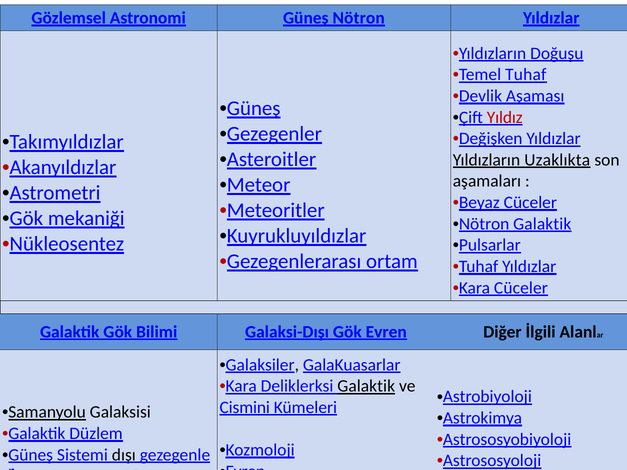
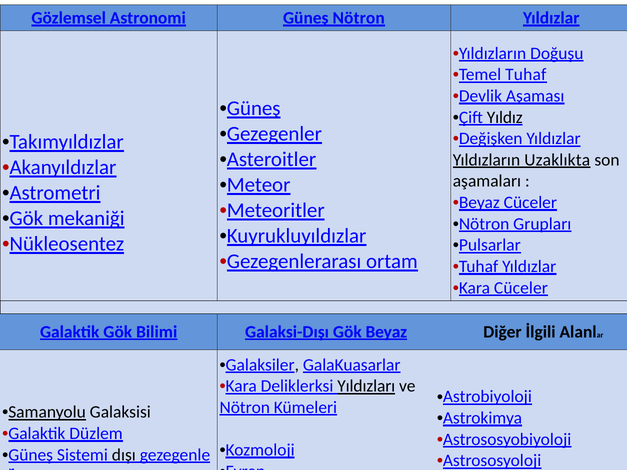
Yıldız colour: red -> black
Nötron Galaktik: Galaktik -> Grupları
Gök Evren: Evren -> Beyaz
Deliklerksi Galaktik: Galaktik -> Yıldızları
Cismini at (245, 408): Cismini -> Nötron
